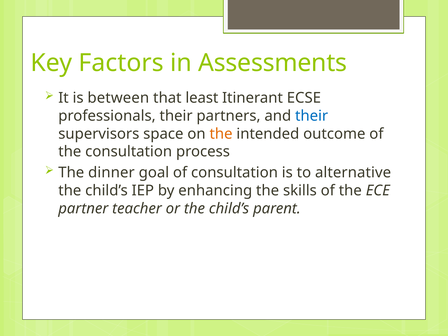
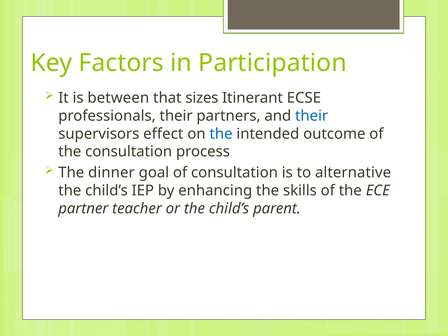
Assessments: Assessments -> Participation
least: least -> sizes
space: space -> effect
the at (221, 134) colour: orange -> blue
